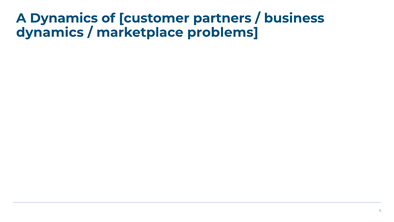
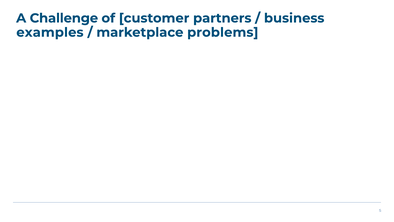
A Dynamics: Dynamics -> Challenge
dynamics at (50, 32): dynamics -> examples
